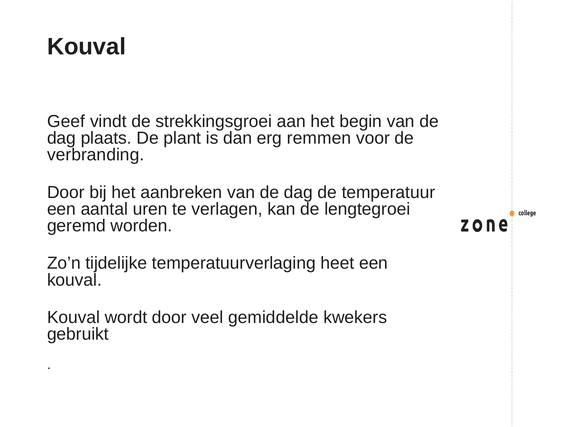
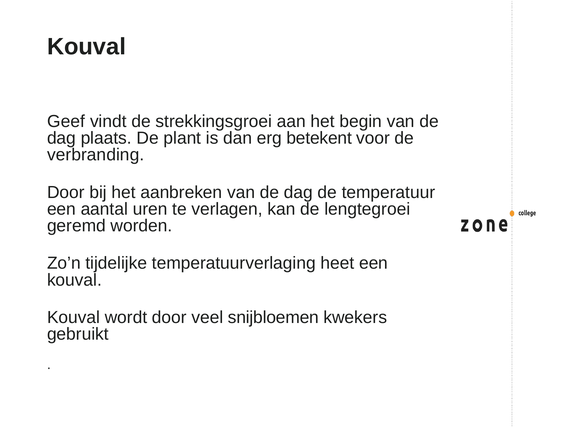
remmen: remmen -> betekent
gemiddelde: gemiddelde -> snijbloemen
